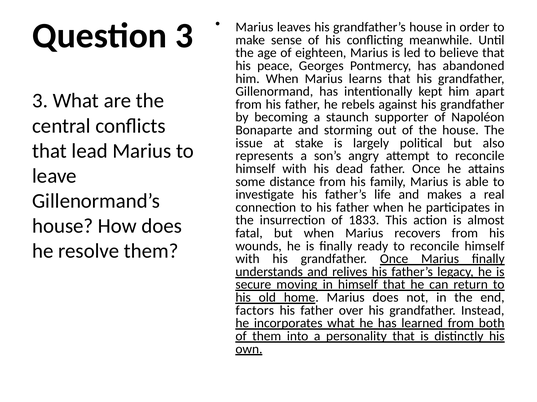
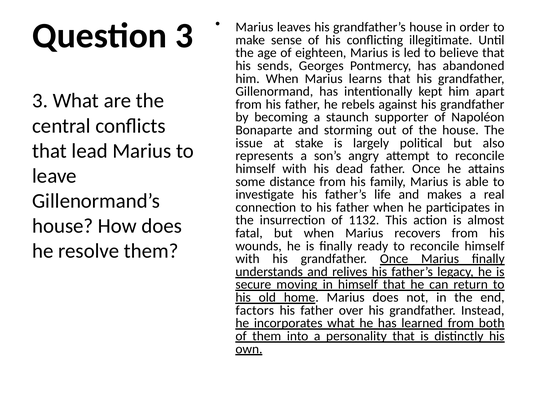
meanwhile: meanwhile -> illegitimate
peace: peace -> sends
1833: 1833 -> 1132
